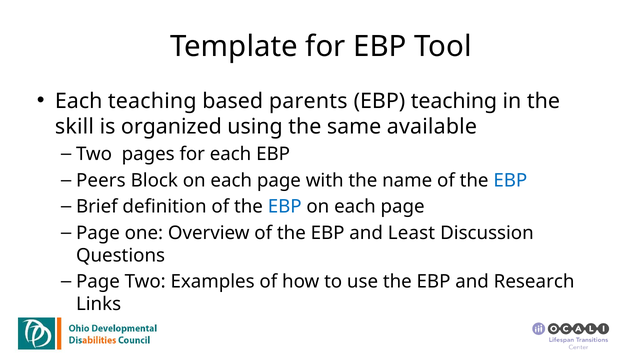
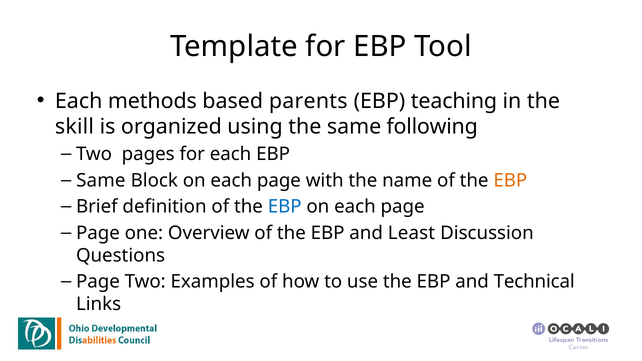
Each teaching: teaching -> methods
available: available -> following
Peers at (101, 181): Peers -> Same
EBP at (510, 181) colour: blue -> orange
Research: Research -> Technical
